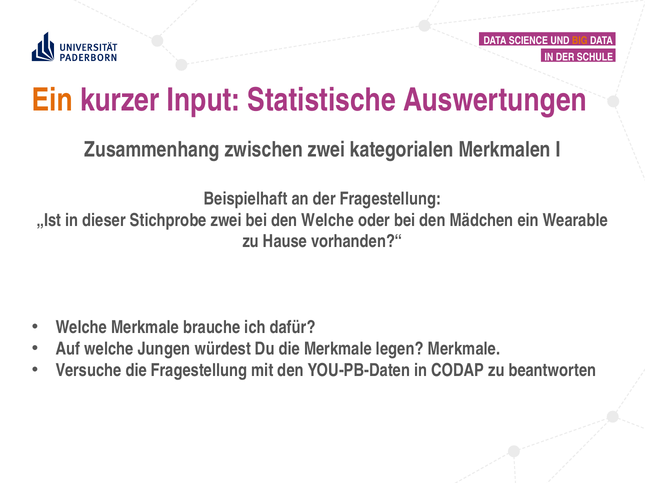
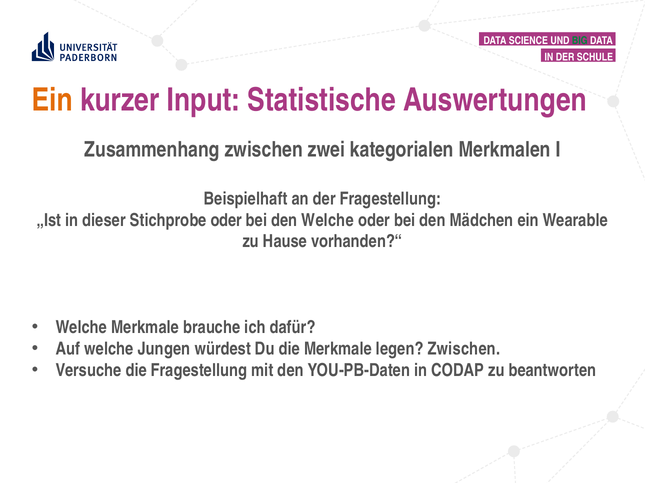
BIG colour: orange -> green
Stichprobe zwei: zwei -> oder
legen Merkmale: Merkmale -> Zwischen
